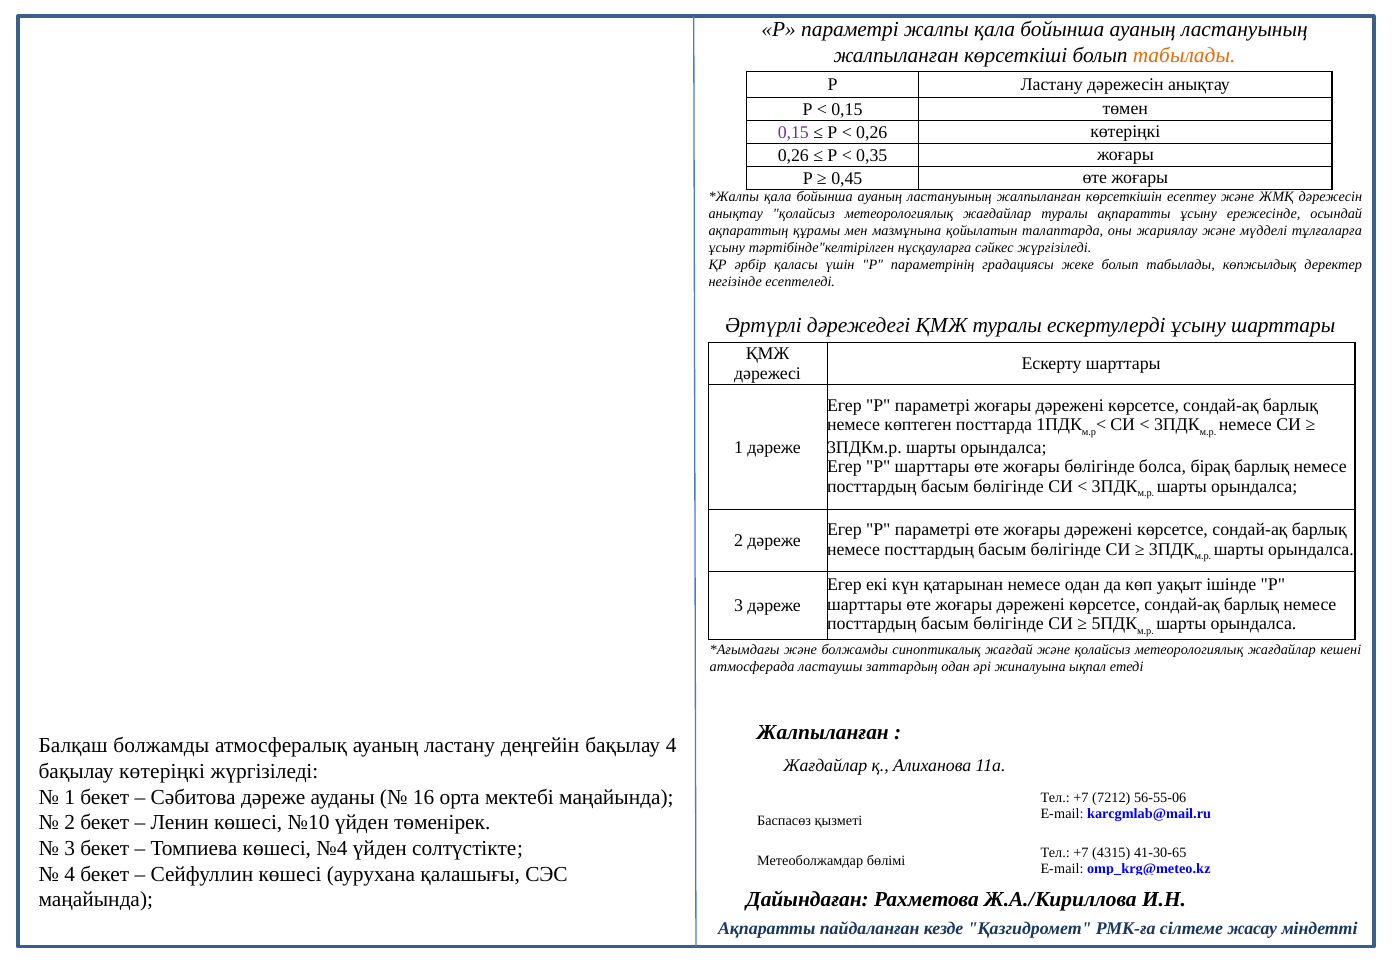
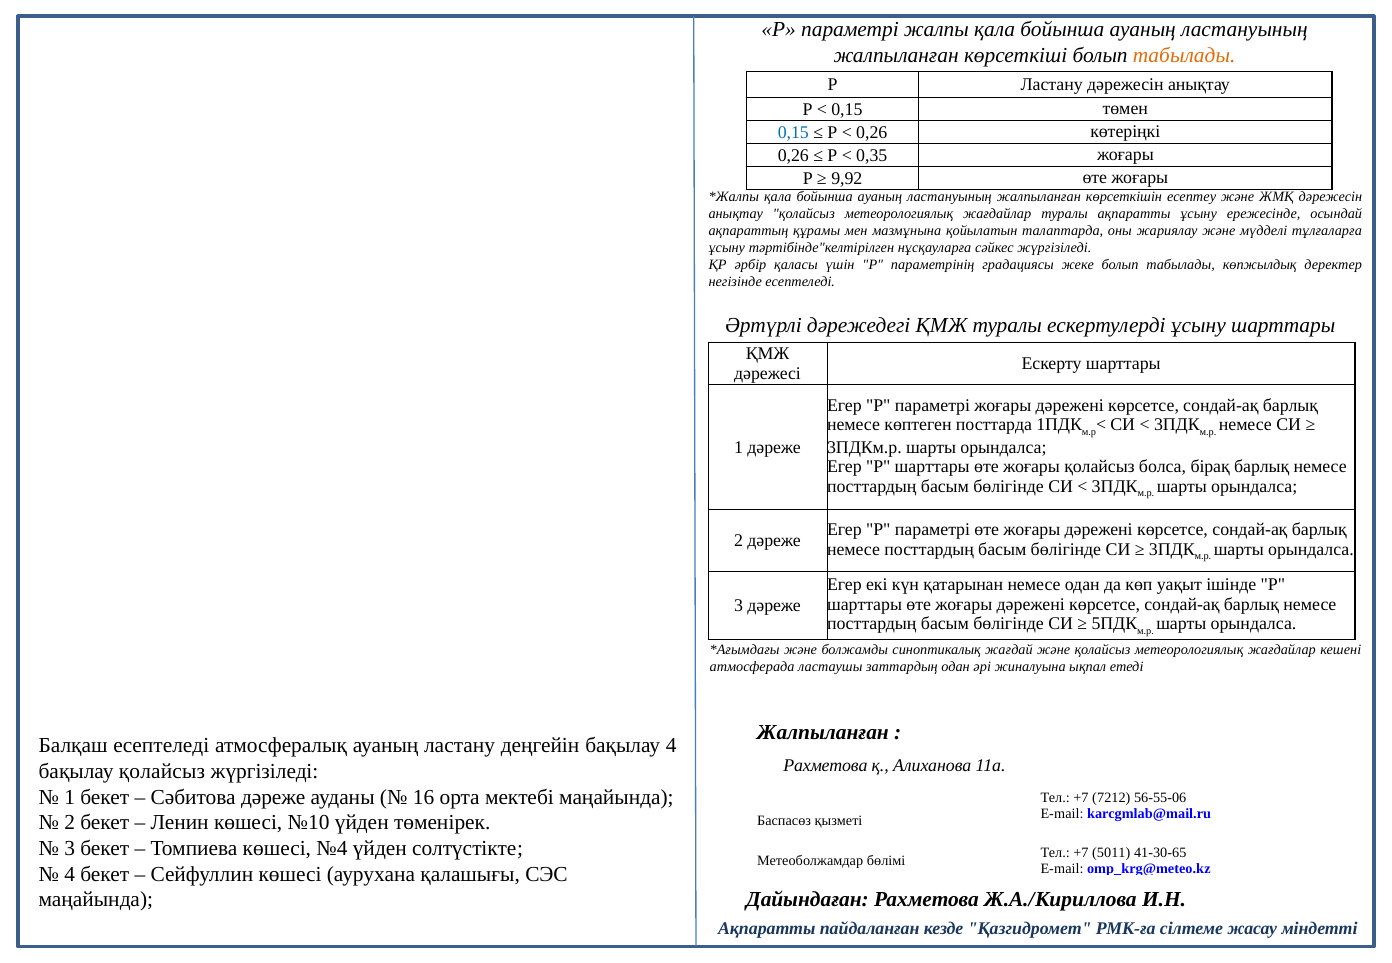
0,15 at (793, 133) colour: purple -> blue
0,45: 0,45 -> 9,92
жоғары бөлігінде: бөлігінде -> қолайсыз
Балқаш болжамды: болжамды -> есептеледі
Жағдайлар at (825, 766): Жағдайлар -> Рахметова
бақылау көтеріңкі: көтеріңкі -> қолайсыз
4315: 4315 -> 5011
